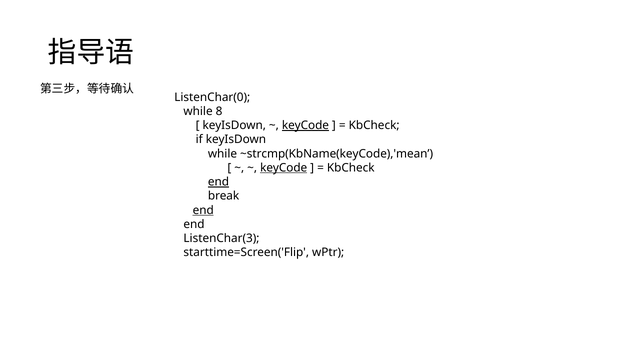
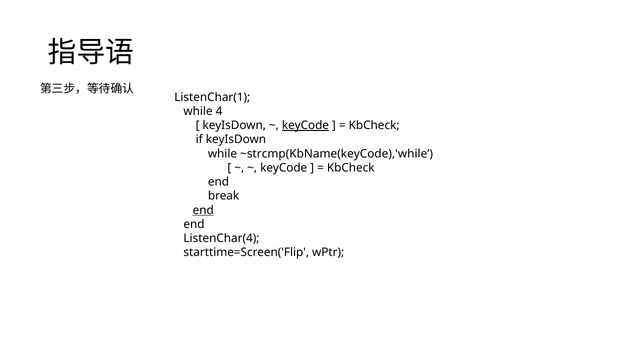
ListenChar(0: ListenChar(0 -> ListenChar(1
8: 8 -> 4
~strcmp(KbName(keyCode),'mean: ~strcmp(KbName(keyCode),'mean -> ~strcmp(KbName(keyCode),'while
keyCode at (284, 168) underline: present -> none
end at (218, 182) underline: present -> none
ListenChar(3: ListenChar(3 -> ListenChar(4
